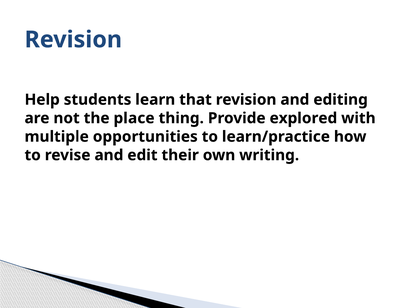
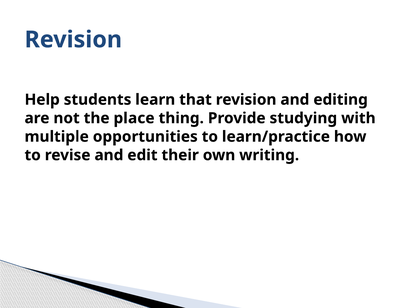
explored: explored -> studying
